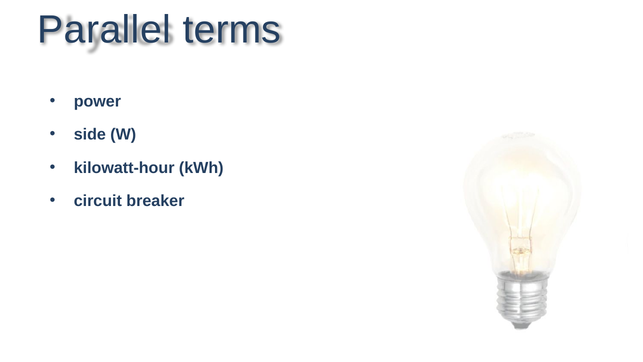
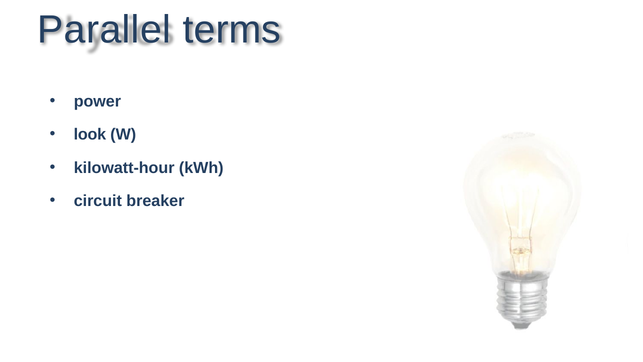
side: side -> look
